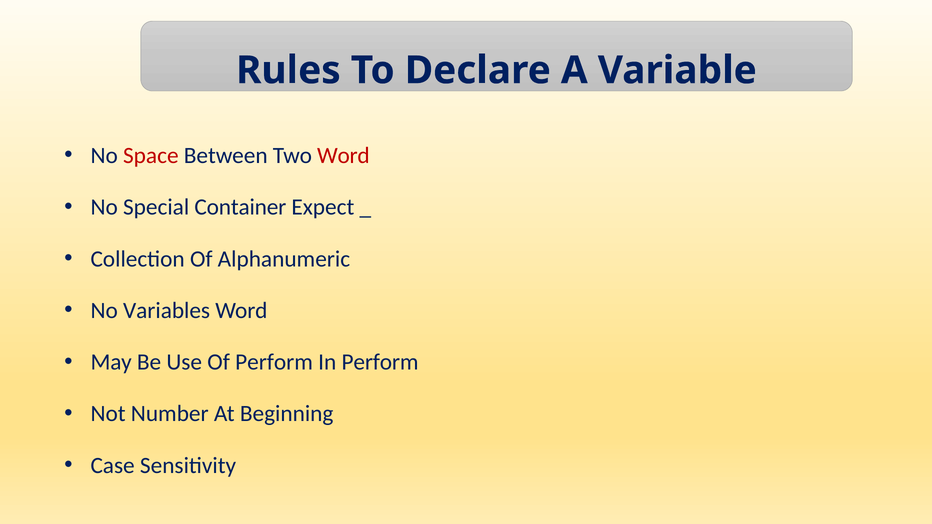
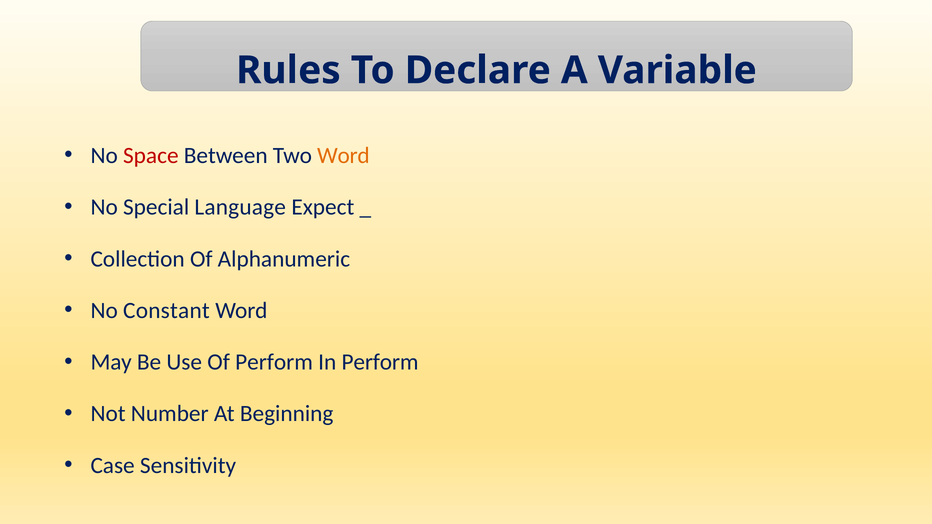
Word at (343, 156) colour: red -> orange
Container: Container -> Language
Variables: Variables -> Constant
